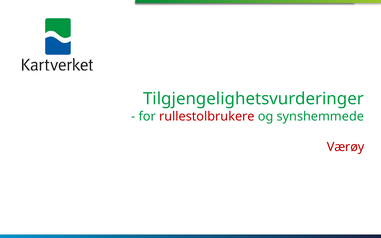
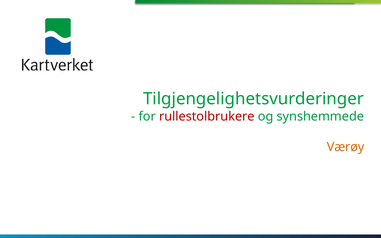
Værøy colour: red -> orange
